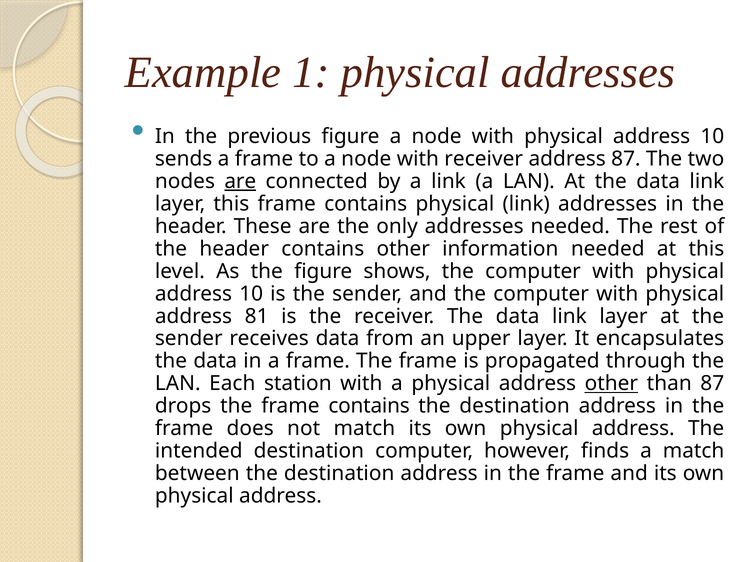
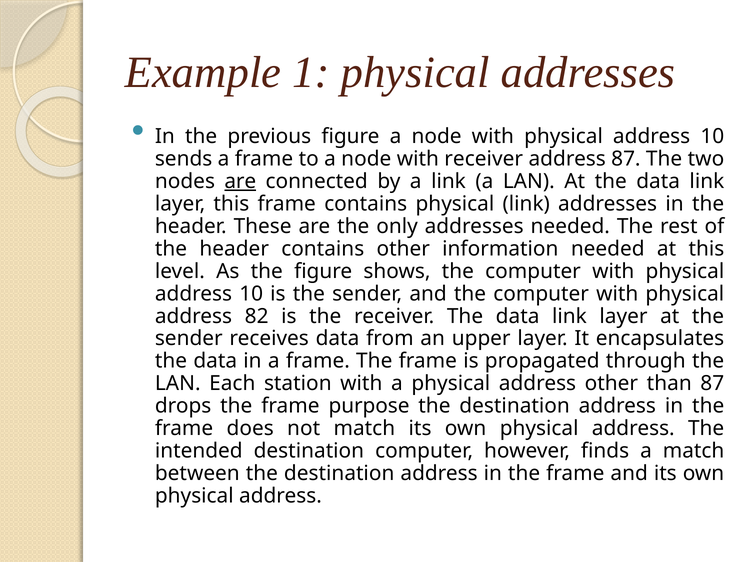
81: 81 -> 82
other at (611, 383) underline: present -> none
the frame contains: contains -> purpose
